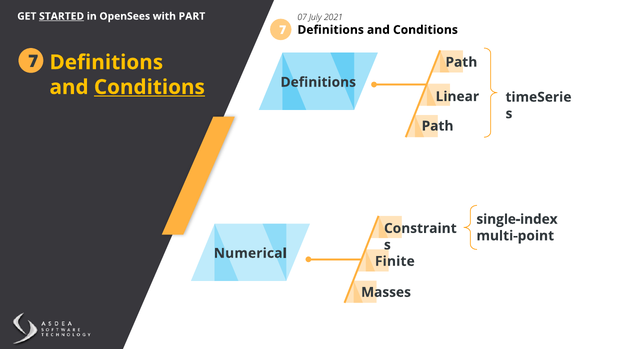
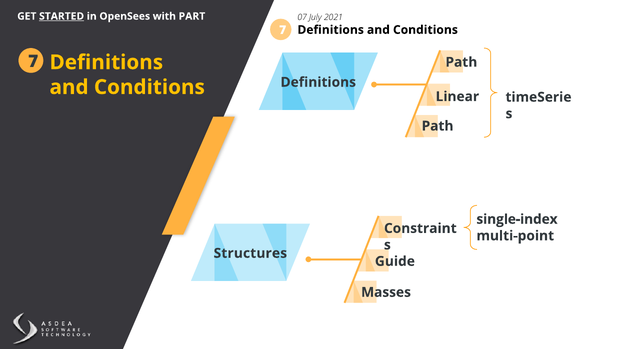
Conditions at (149, 87) underline: present -> none
Numerical: Numerical -> Structures
Finite: Finite -> Guide
